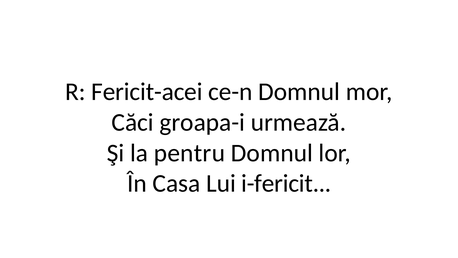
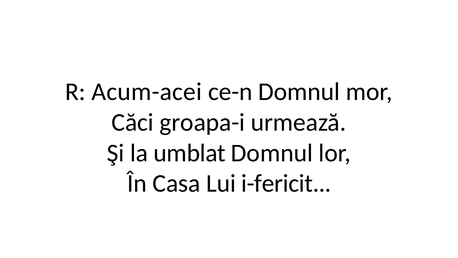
Fericit-acei: Fericit-acei -> Acum-acei
pentru: pentru -> umblat
